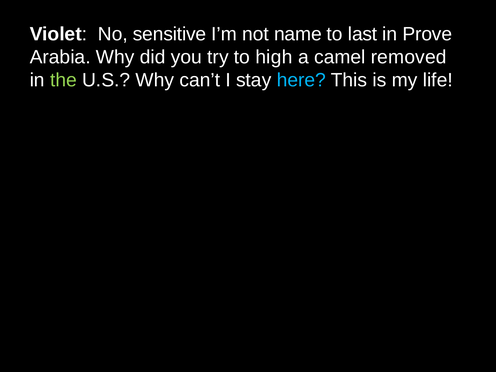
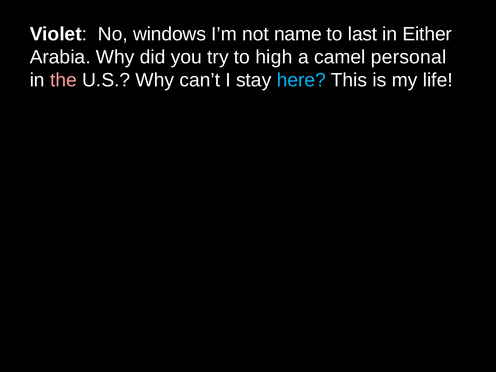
sensitive: sensitive -> windows
Prove: Prove -> Either
removed: removed -> personal
the colour: light green -> pink
